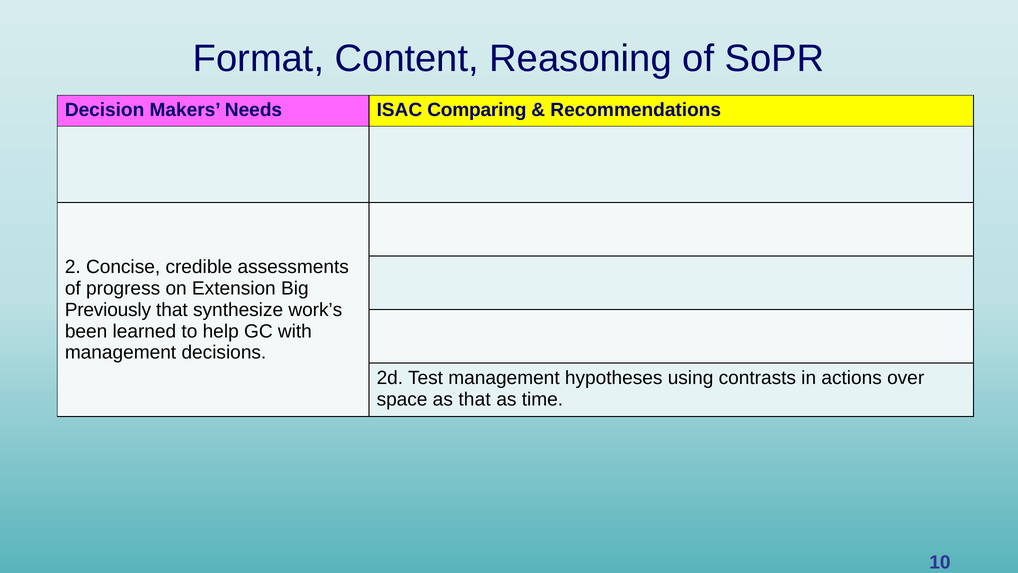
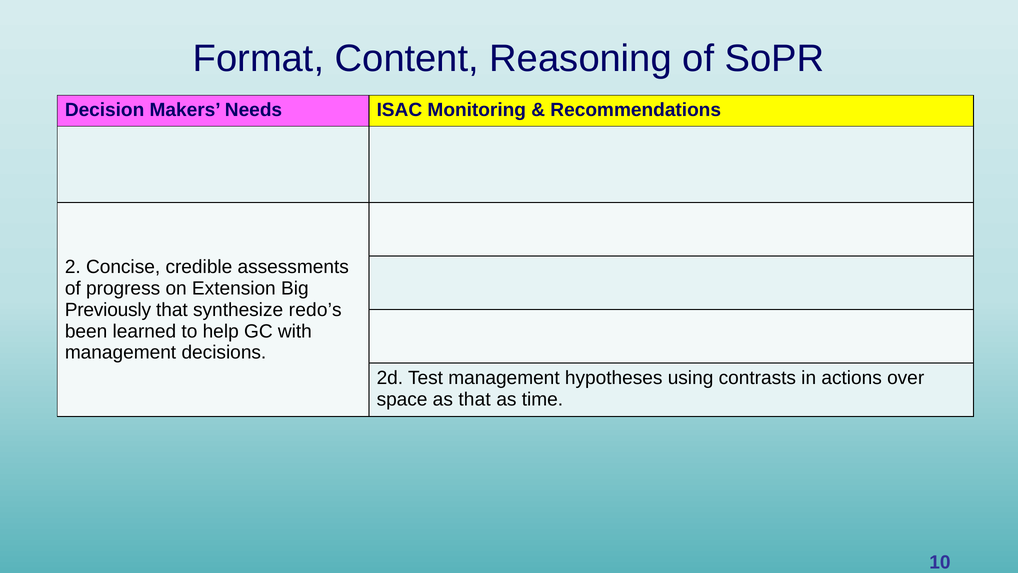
Comparing: Comparing -> Monitoring
work’s: work’s -> redo’s
